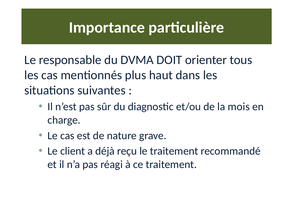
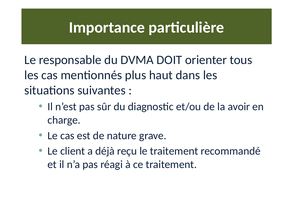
mois: mois -> avoir
